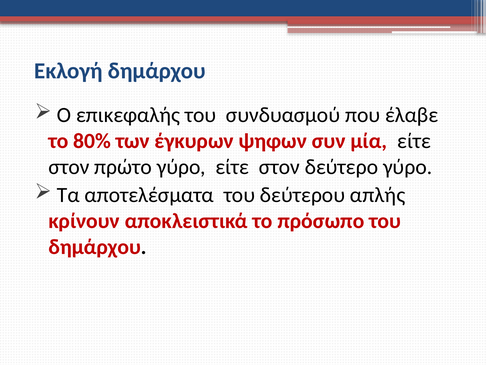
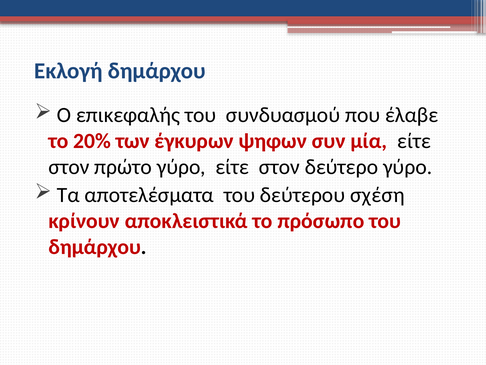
80%: 80% -> 20%
απλής: απλής -> σχέση
